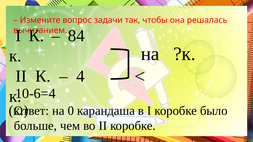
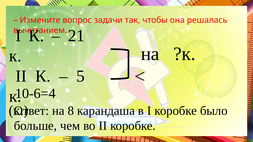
84: 84 -> 21
4: 4 -> 5
0: 0 -> 8
